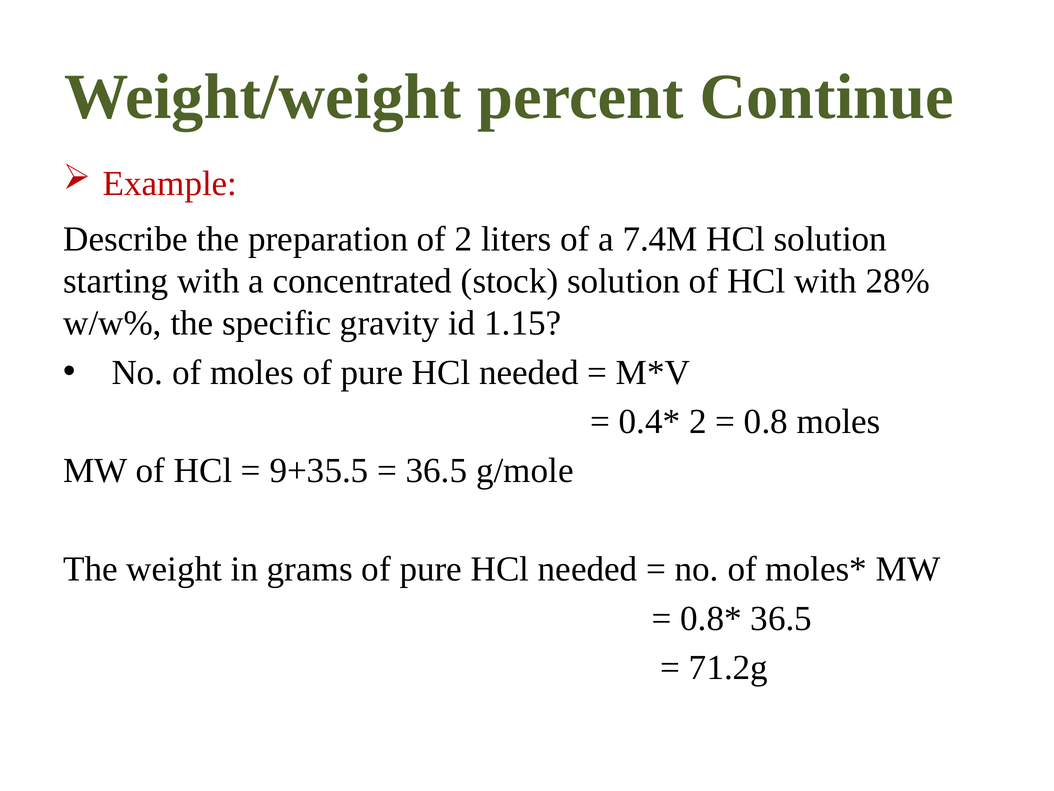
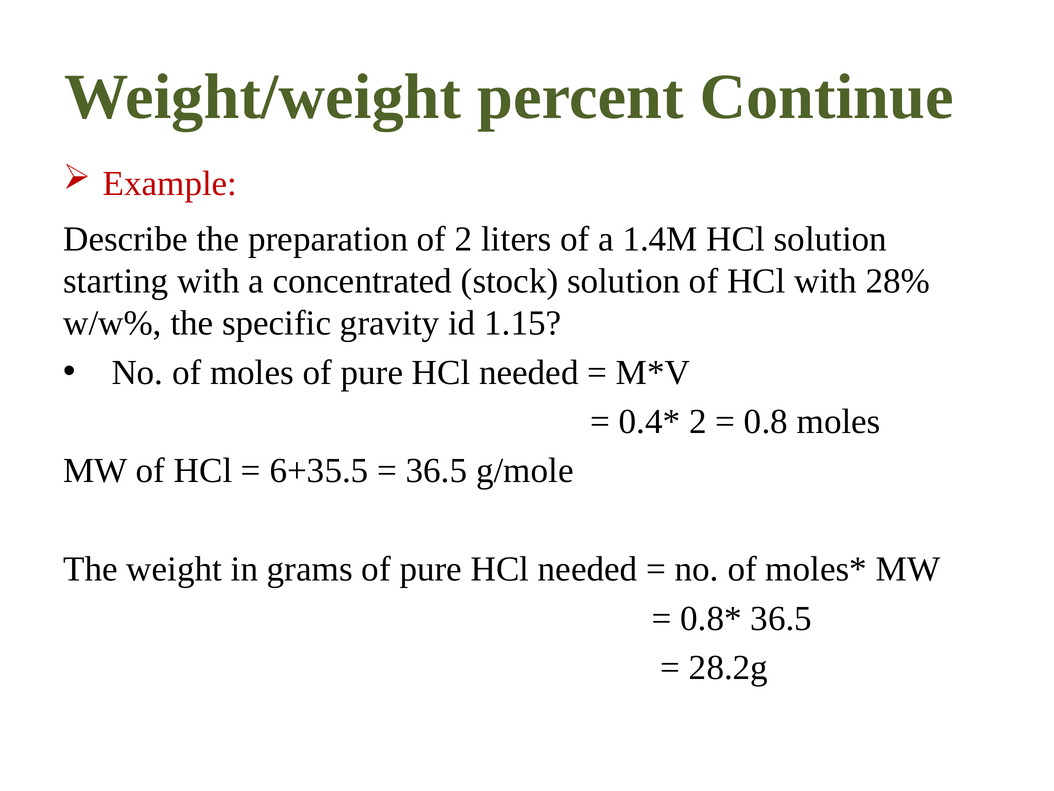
7.4M: 7.4M -> 1.4M
9+35.5: 9+35.5 -> 6+35.5
71.2g: 71.2g -> 28.2g
